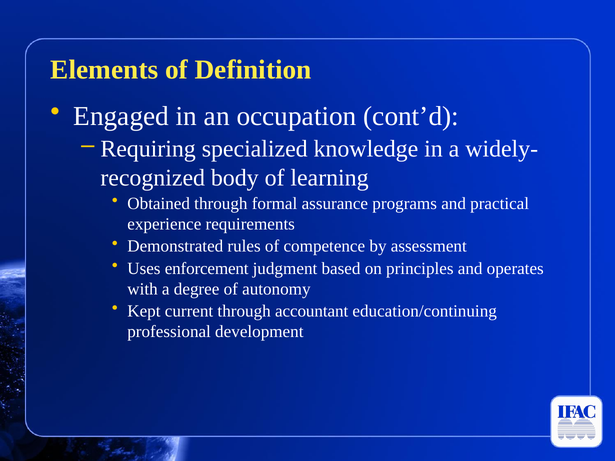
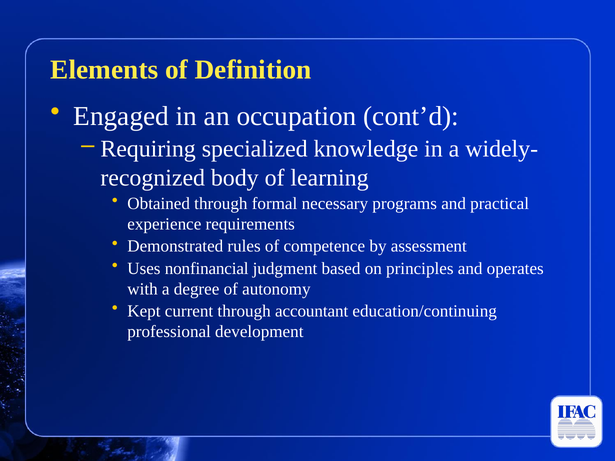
assurance: assurance -> necessary
enforcement: enforcement -> nonfinancial
